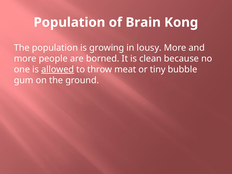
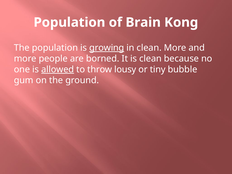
growing underline: none -> present
in lousy: lousy -> clean
meat: meat -> lousy
